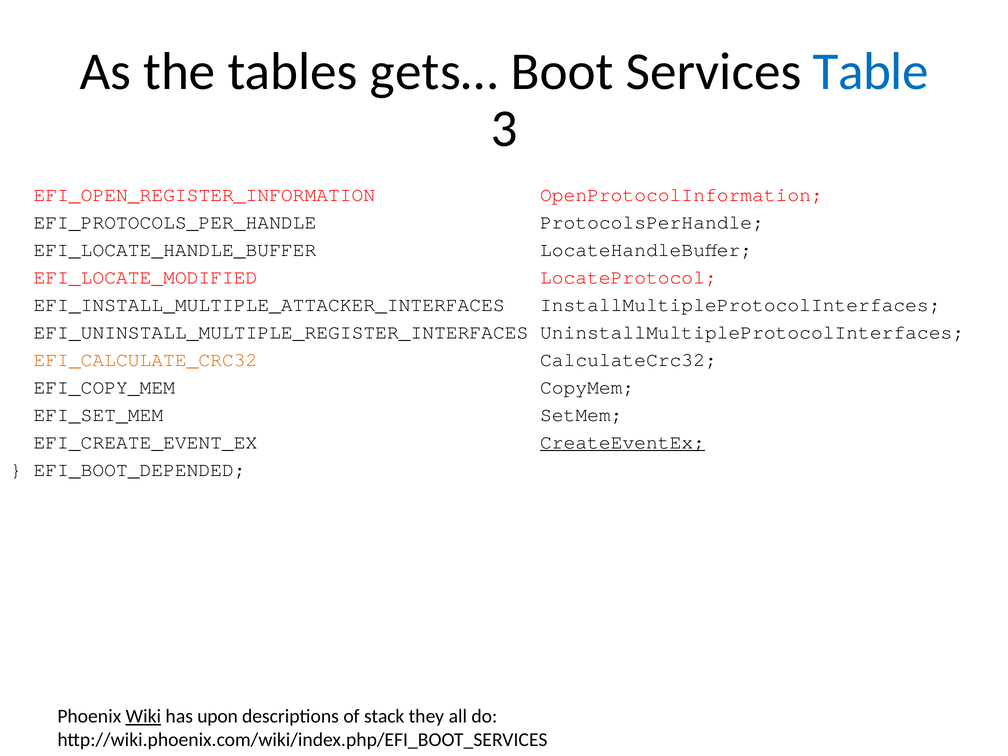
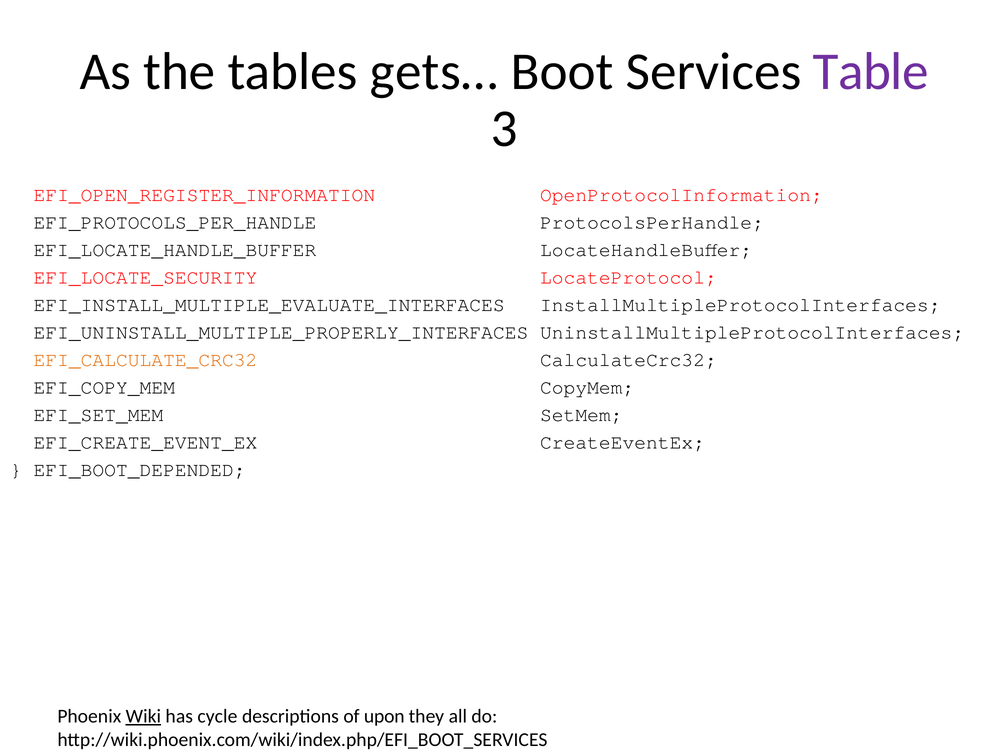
Table colour: blue -> purple
EFI_LOCATE_MODIFIED: EFI_LOCATE_MODIFIED -> EFI_LOCATE_SECURITY
EFI_INSTALL_MULTIPLE_ATTACKER_INTERFACES: EFI_INSTALL_MULTIPLE_ATTACKER_INTERFACES -> EFI_INSTALL_MULTIPLE_EVALUATE_INTERFACES
EFI_UNINSTALL_MULTIPLE_REGISTER_INTERFACES: EFI_UNINSTALL_MULTIPLE_REGISTER_INTERFACES -> EFI_UNINSTALL_MULTIPLE_PROPERLY_INTERFACES
CreateEventEx underline: present -> none
upon: upon -> cycle
stack: stack -> upon
